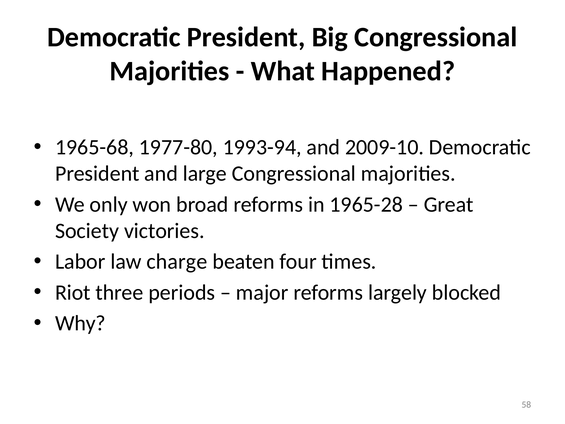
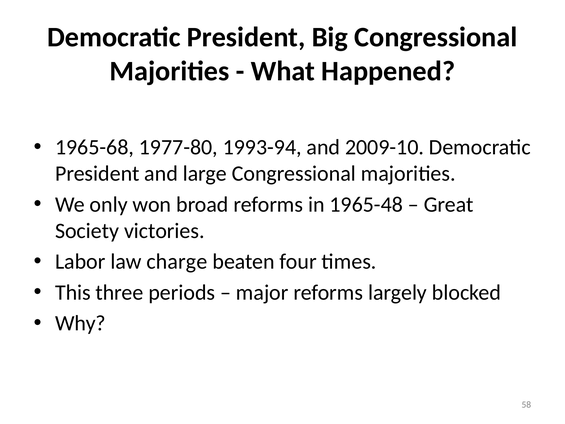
1965-28: 1965-28 -> 1965-48
Riot: Riot -> This
